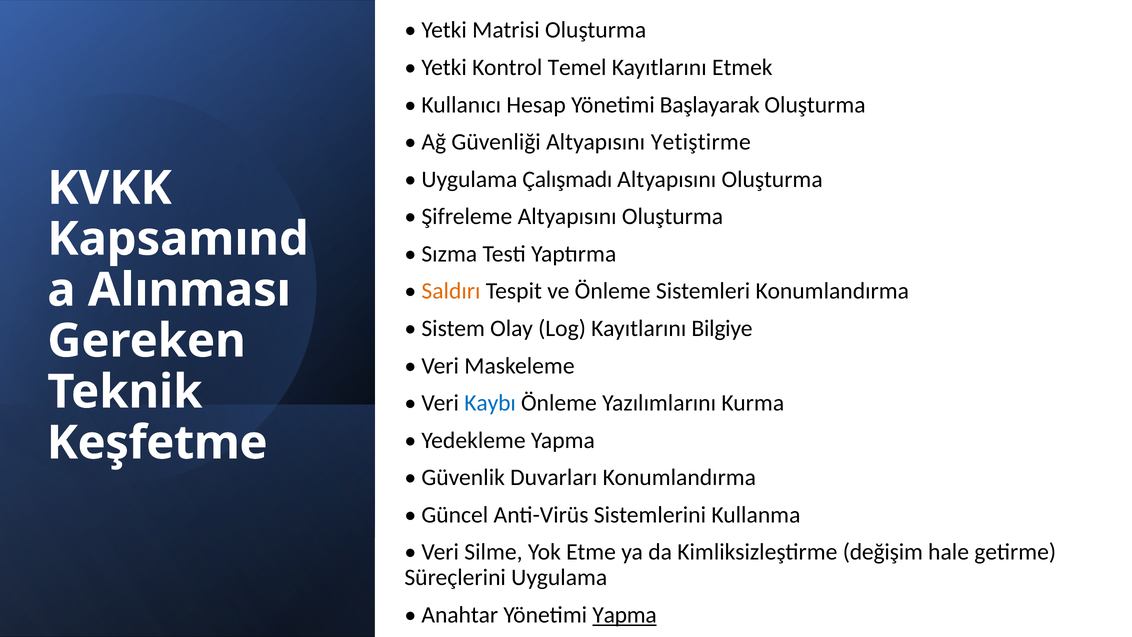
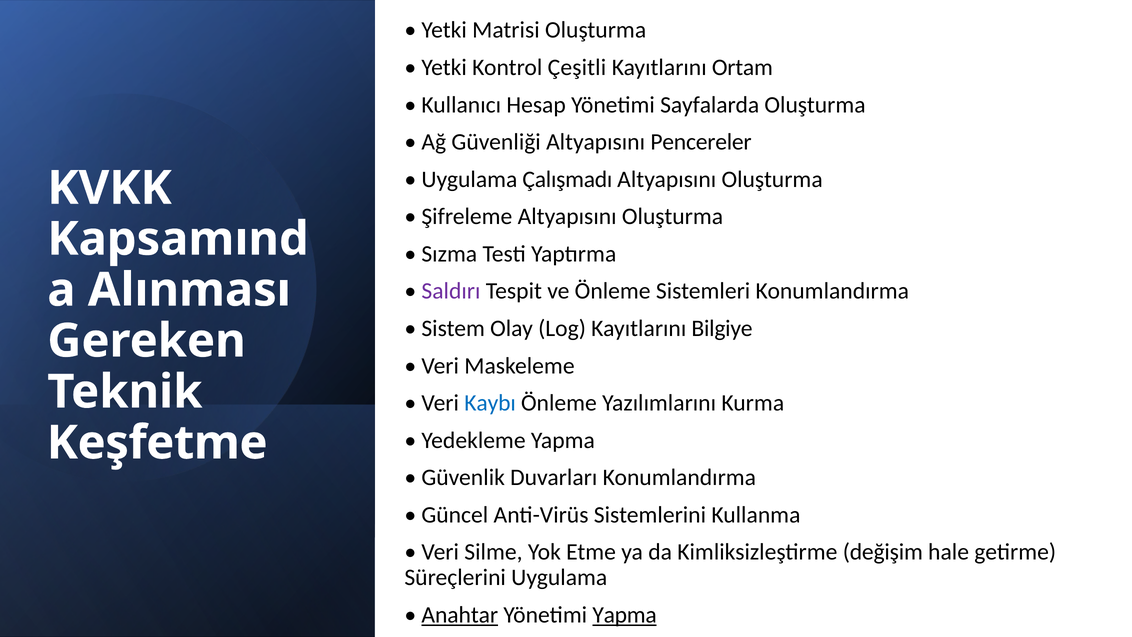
Temel: Temel -> Çeşitli
Etmek: Etmek -> Ortam
Başlayarak: Başlayarak -> Sayfalarda
Yetiştirme: Yetiştirme -> Pencereler
Saldırı colour: orange -> purple
Anahtar underline: none -> present
